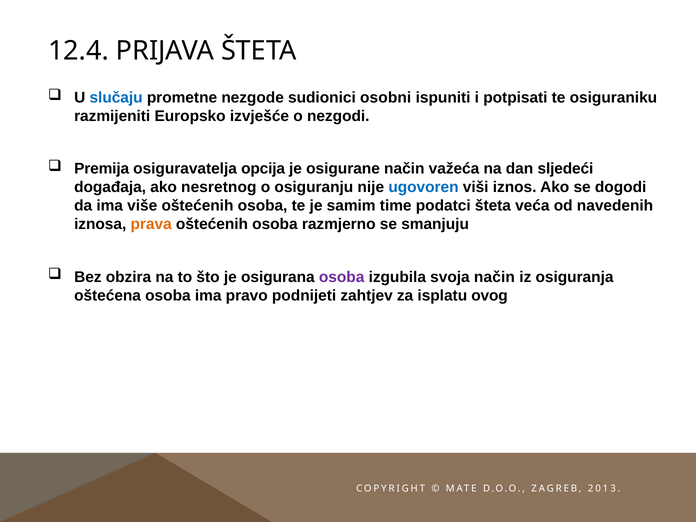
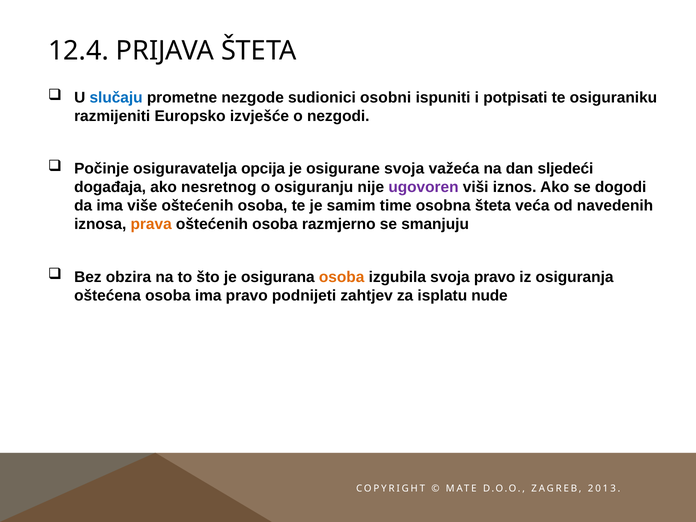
Premija: Premija -> Počinje
osigurane način: način -> svoja
ugovoren colour: blue -> purple
podatci: podatci -> osobna
osoba at (342, 277) colour: purple -> orange
svoja način: način -> pravo
ovog: ovog -> nude
